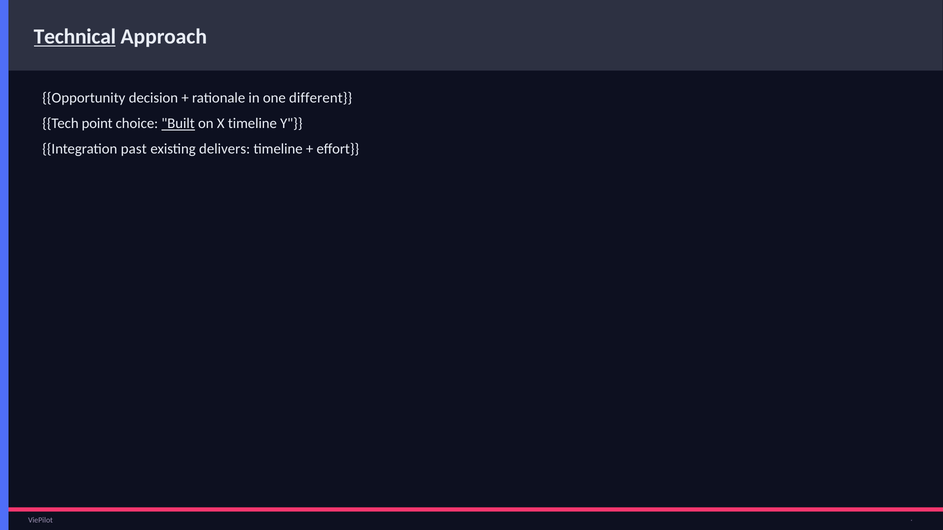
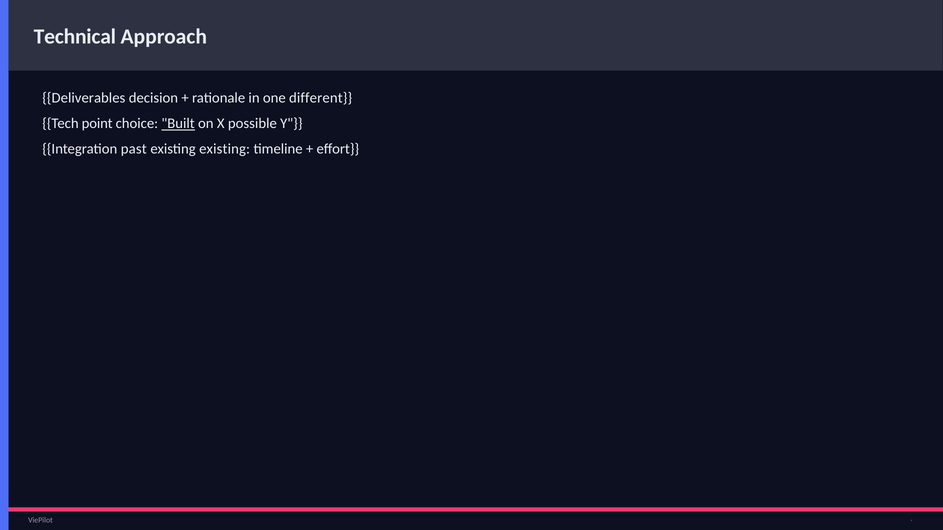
Technical underline: present -> none
Opportunity: Opportunity -> Deliverables
X timeline: timeline -> possible
existing delivers: delivers -> existing
